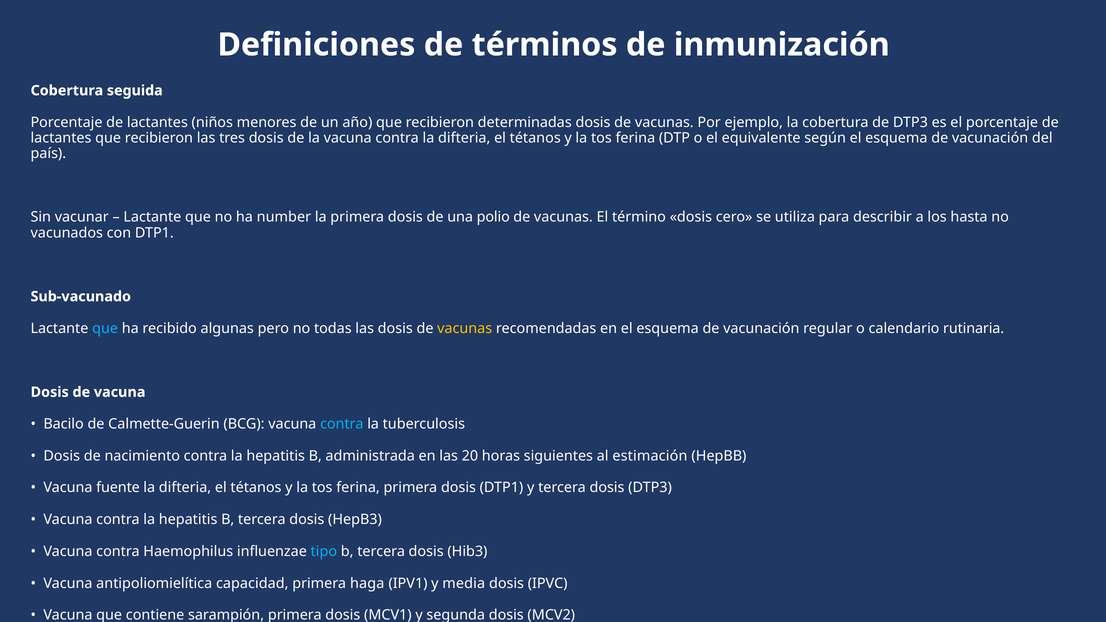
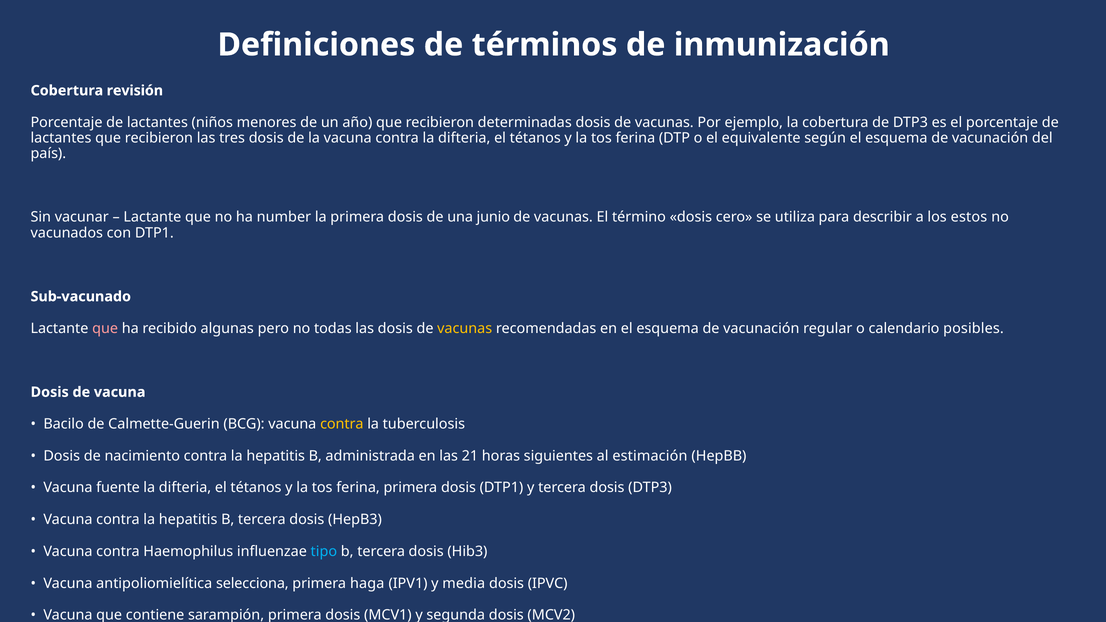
seguida: seguida -> revisión
polio: polio -> junio
hasta: hasta -> estos
que at (105, 328) colour: light blue -> pink
rutinaria: rutinaria -> posibles
contra at (342, 424) colour: light blue -> yellow
20: 20 -> 21
capacidad: capacidad -> selecciona
